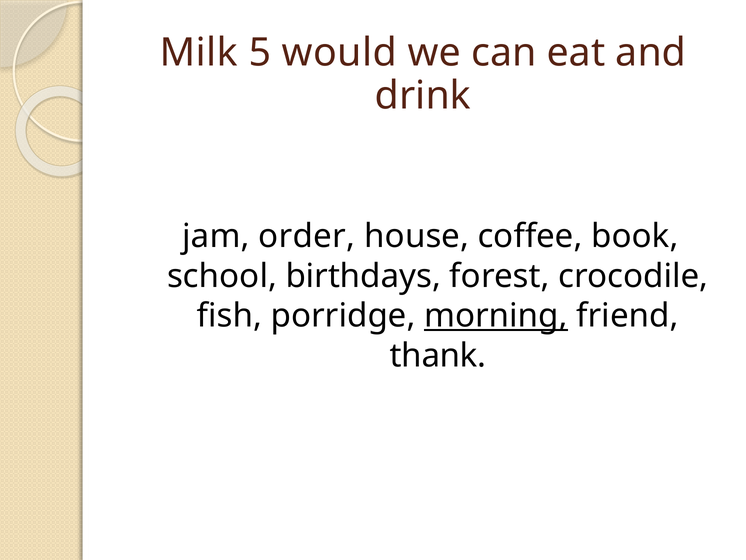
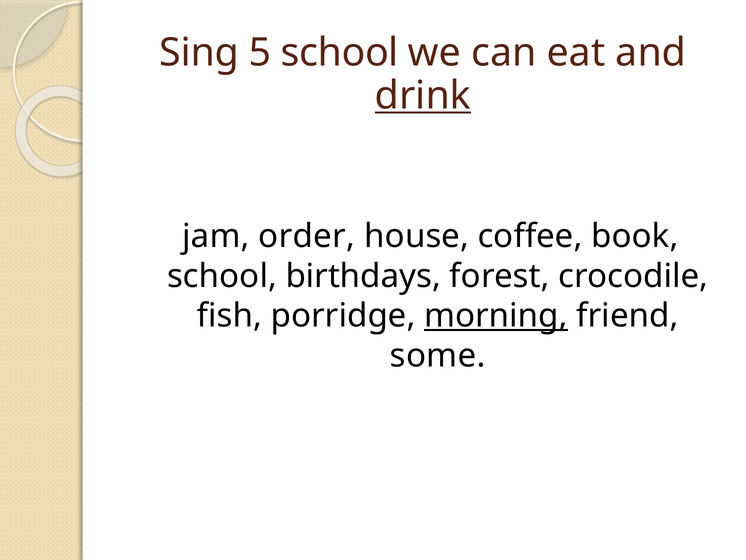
Milk: Milk -> Sing
5 would: would -> school
drink underline: none -> present
thank: thank -> some
